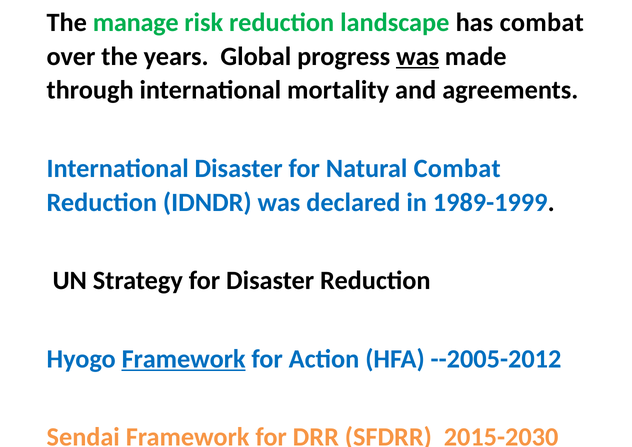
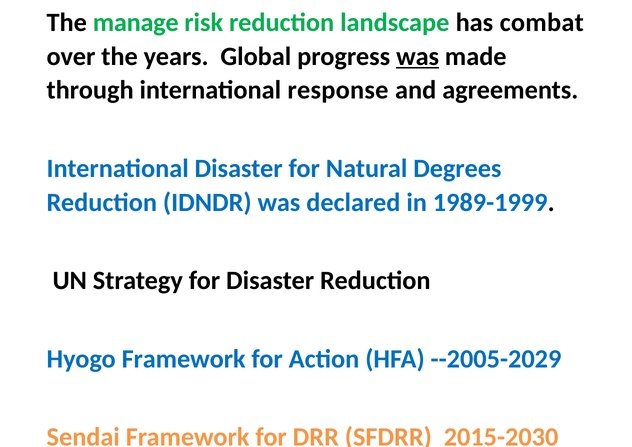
mortality: mortality -> response
Natural Combat: Combat -> Degrees
Framework at (184, 359) underline: present -> none
--2005-2012: --2005-2012 -> --2005-2029
